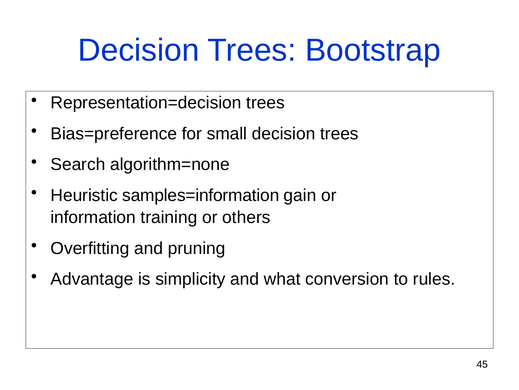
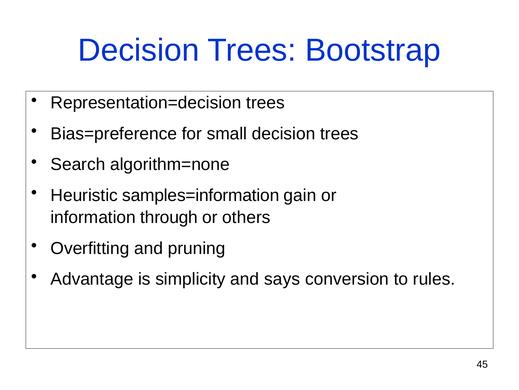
training: training -> through
what: what -> says
